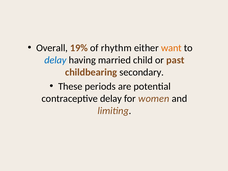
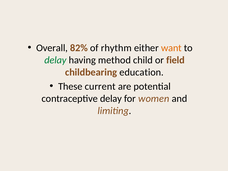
19%: 19% -> 82%
delay at (55, 60) colour: blue -> green
married: married -> method
past: past -> field
secondary: secondary -> education
periods: periods -> current
